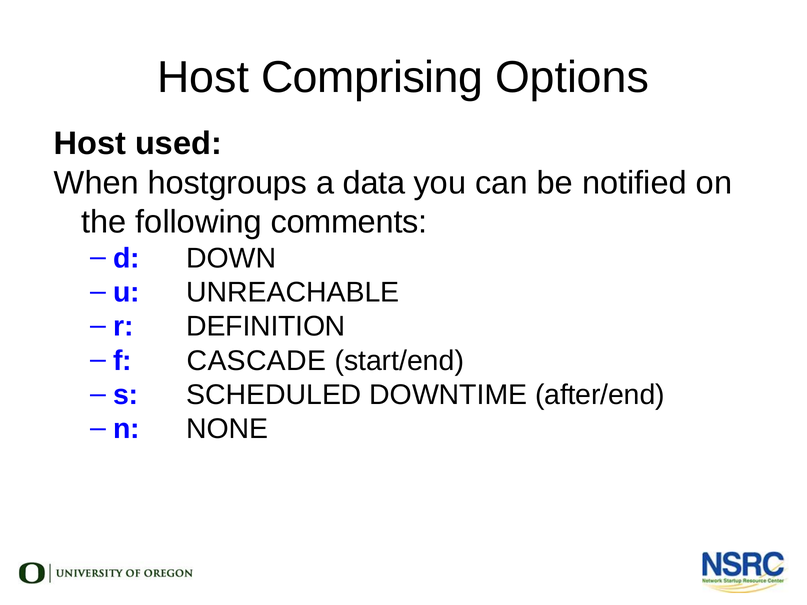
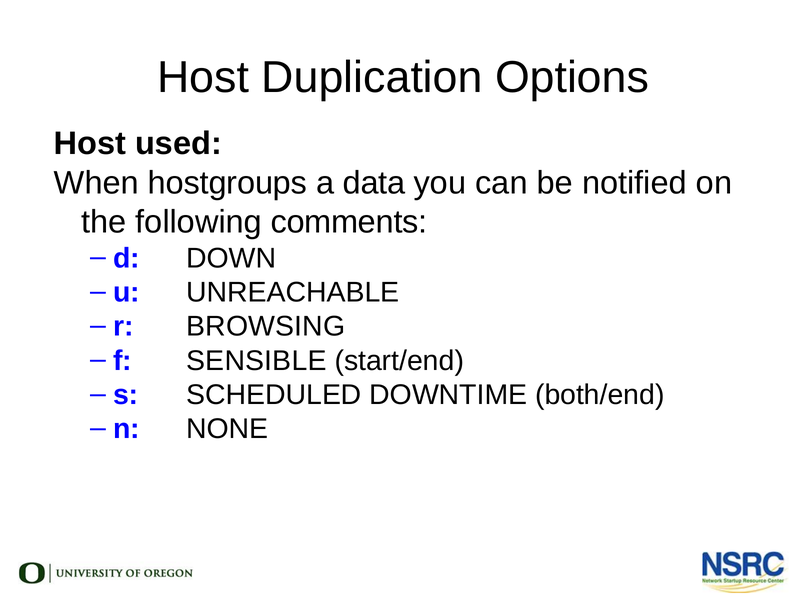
Comprising: Comprising -> Duplication
DEFINITION: DEFINITION -> BROWSING
CASCADE: CASCADE -> SENSIBLE
after/end: after/end -> both/end
